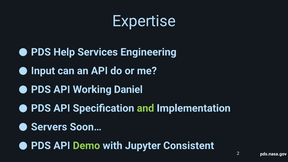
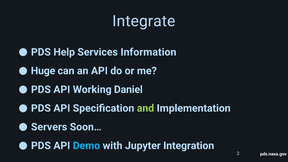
Expertise: Expertise -> Integrate
Engineering: Engineering -> Information
Input: Input -> Huge
Demo colour: light green -> light blue
Consistent: Consistent -> Integration
